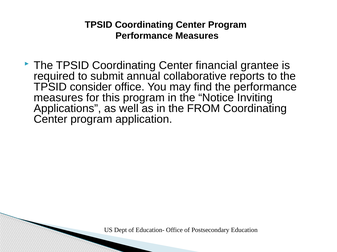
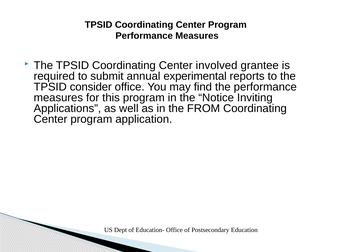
financial: financial -> involved
collaborative: collaborative -> experimental
